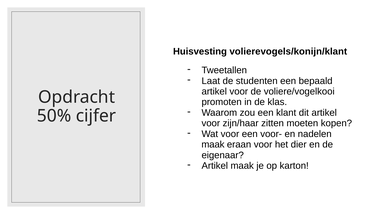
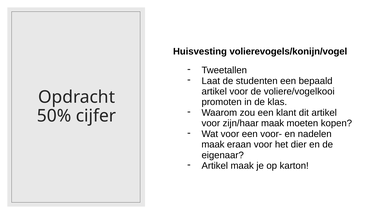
volierevogels/konijn/klant: volierevogels/konijn/klant -> volierevogels/konijn/vogel
zijn/haar zitten: zitten -> maak
